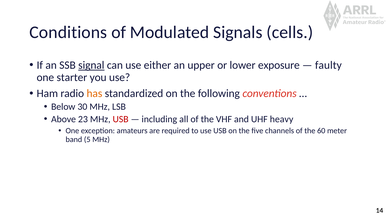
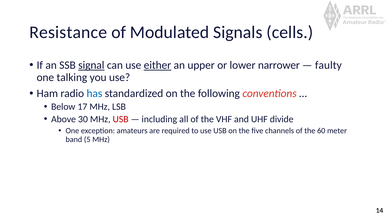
Conditions: Conditions -> Resistance
either underline: none -> present
exposure: exposure -> narrower
starter: starter -> talking
has colour: orange -> blue
30: 30 -> 17
23: 23 -> 30
heavy: heavy -> divide
